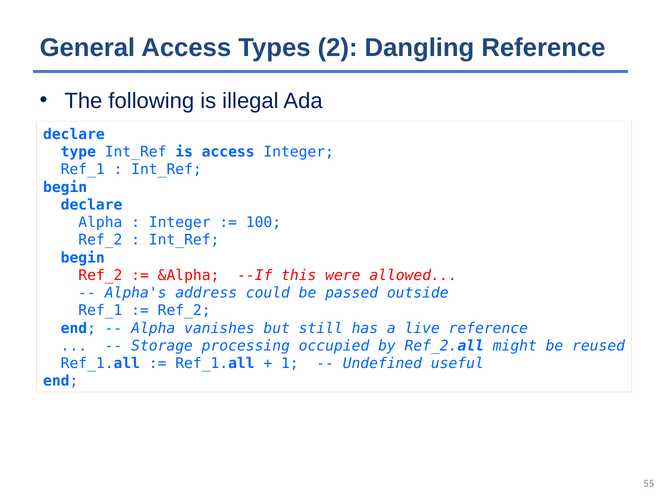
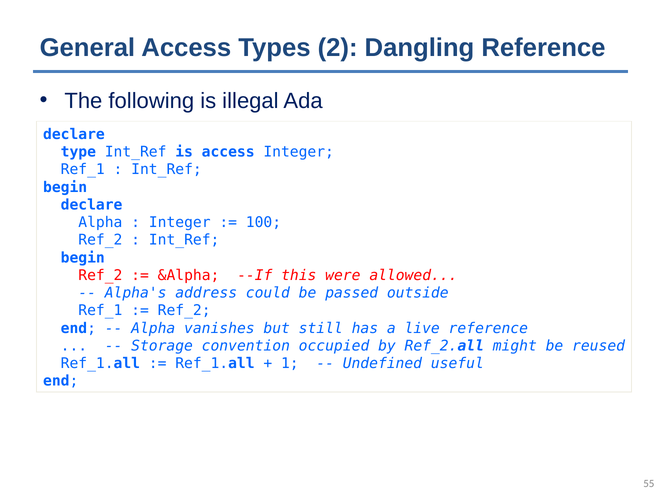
processing: processing -> convention
